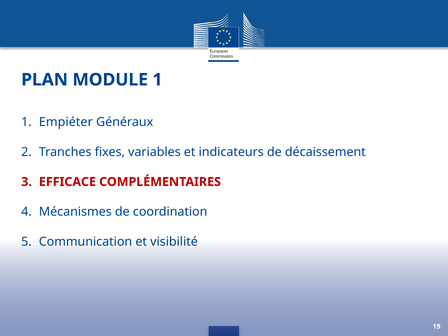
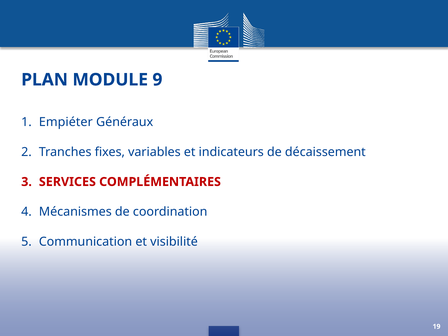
MODULE 1: 1 -> 9
EFFICACE: EFFICACE -> SERVICES
